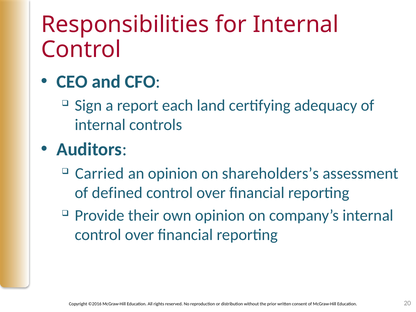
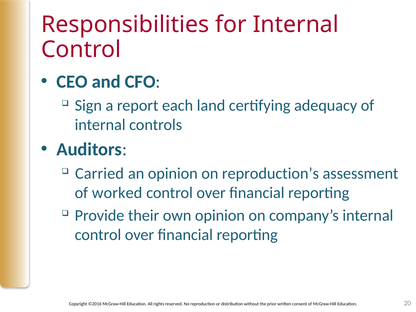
shareholders’s: shareholders’s -> reproduction’s
defined: defined -> worked
